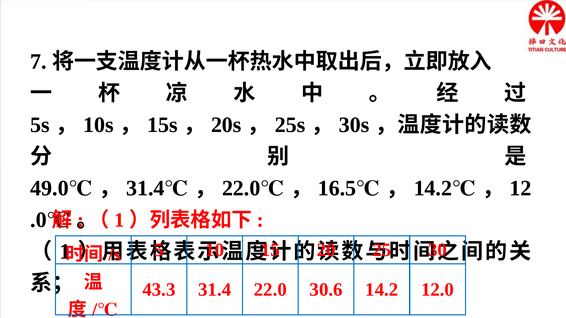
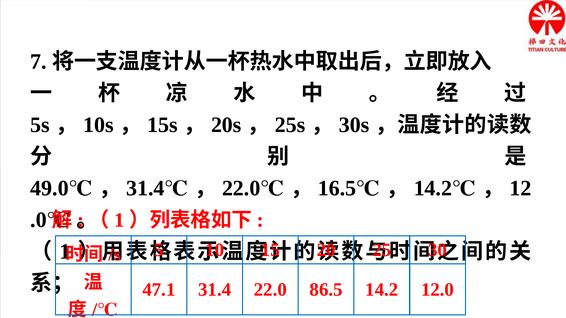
43.3: 43.3 -> 47.1
30.6: 30.6 -> 86.5
